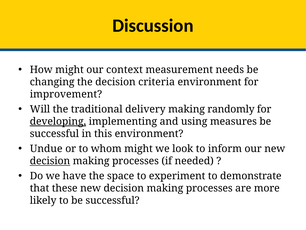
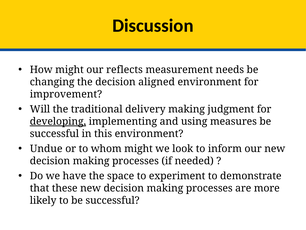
context: context -> reflects
criteria: criteria -> aligned
randomly: randomly -> judgment
decision at (50, 161) underline: present -> none
